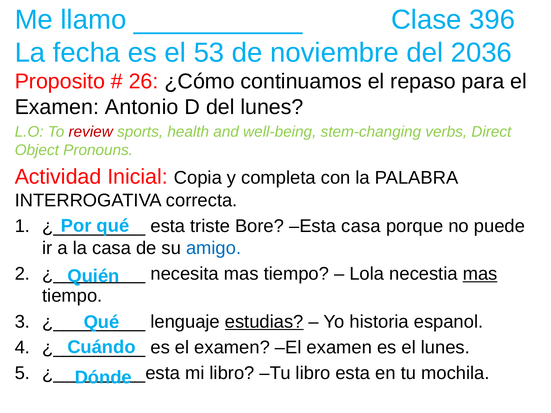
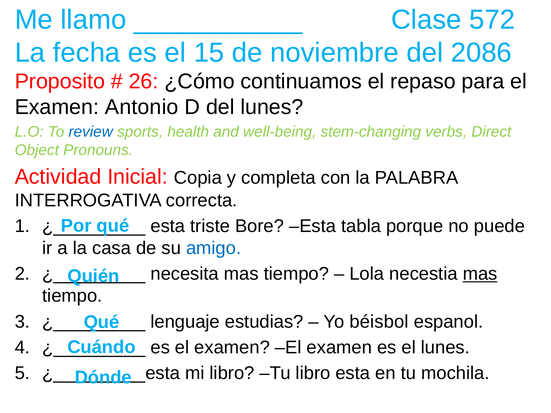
396: 396 -> 572
53: 53 -> 15
2036: 2036 -> 2086
review colour: red -> blue
Esta casa: casa -> tabla
estudias underline: present -> none
historia: historia -> béisbol
